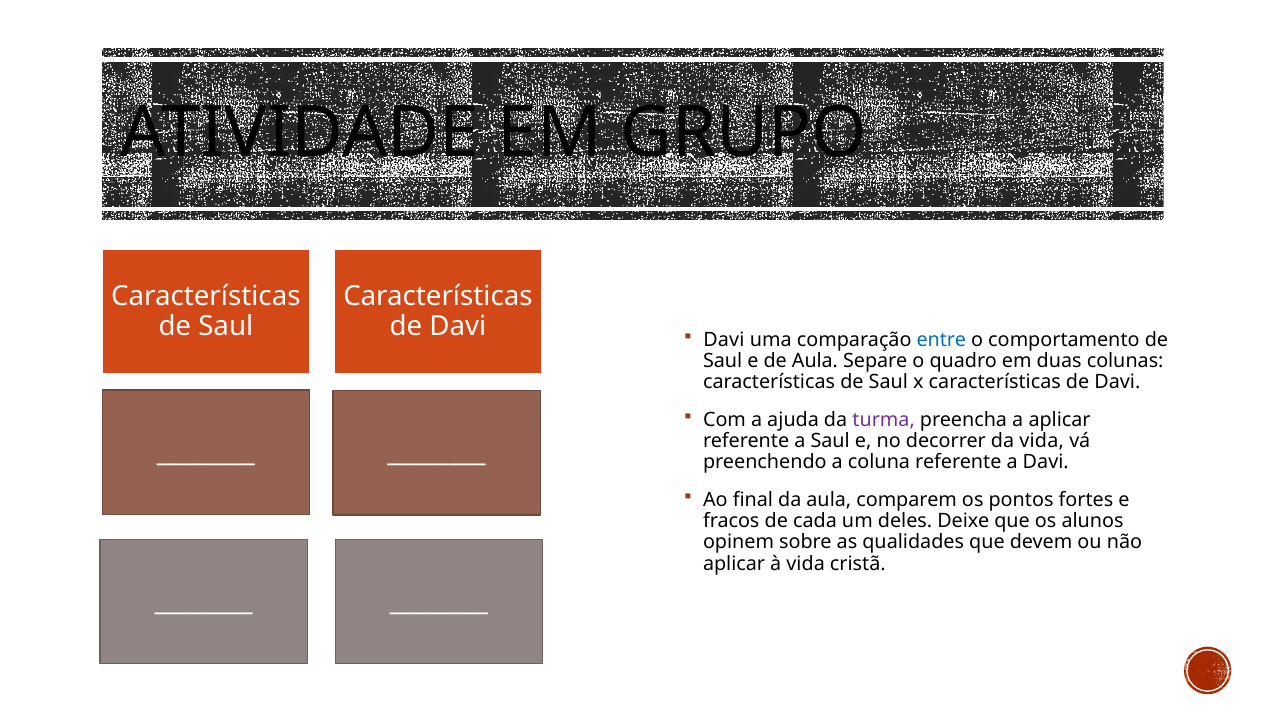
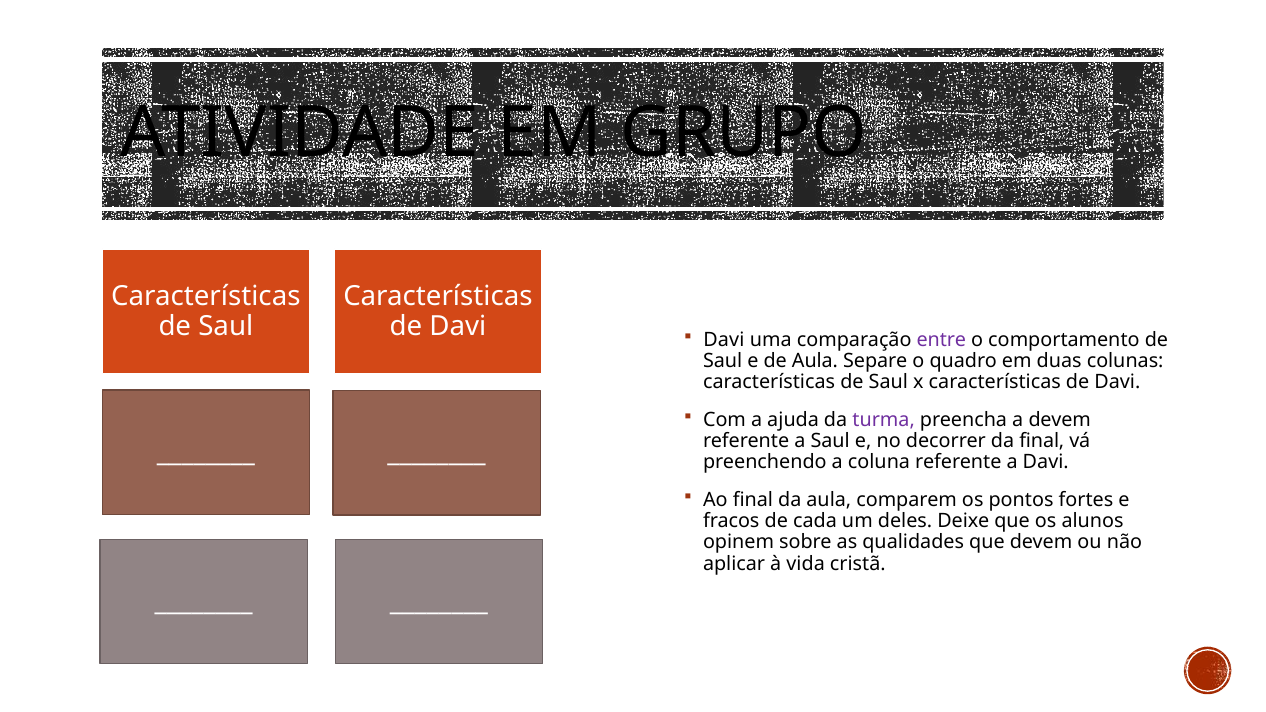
entre colour: blue -> purple
a aplicar: aplicar -> devem
da vida: vida -> final
